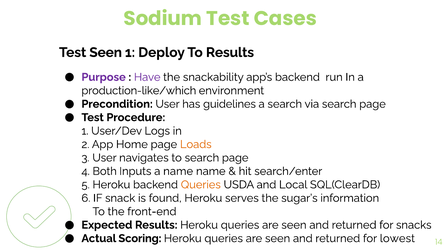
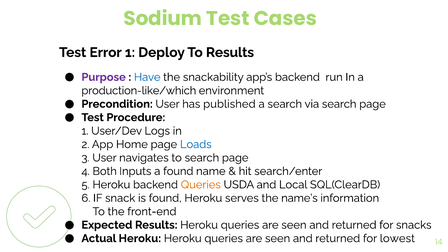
Test Seen: Seen -> Error
Have colour: purple -> blue
guidelines: guidelines -> published
Loads colour: orange -> blue
a name: name -> found
sugar’s: sugar’s -> name’s
Actual Scoring: Scoring -> Heroku
